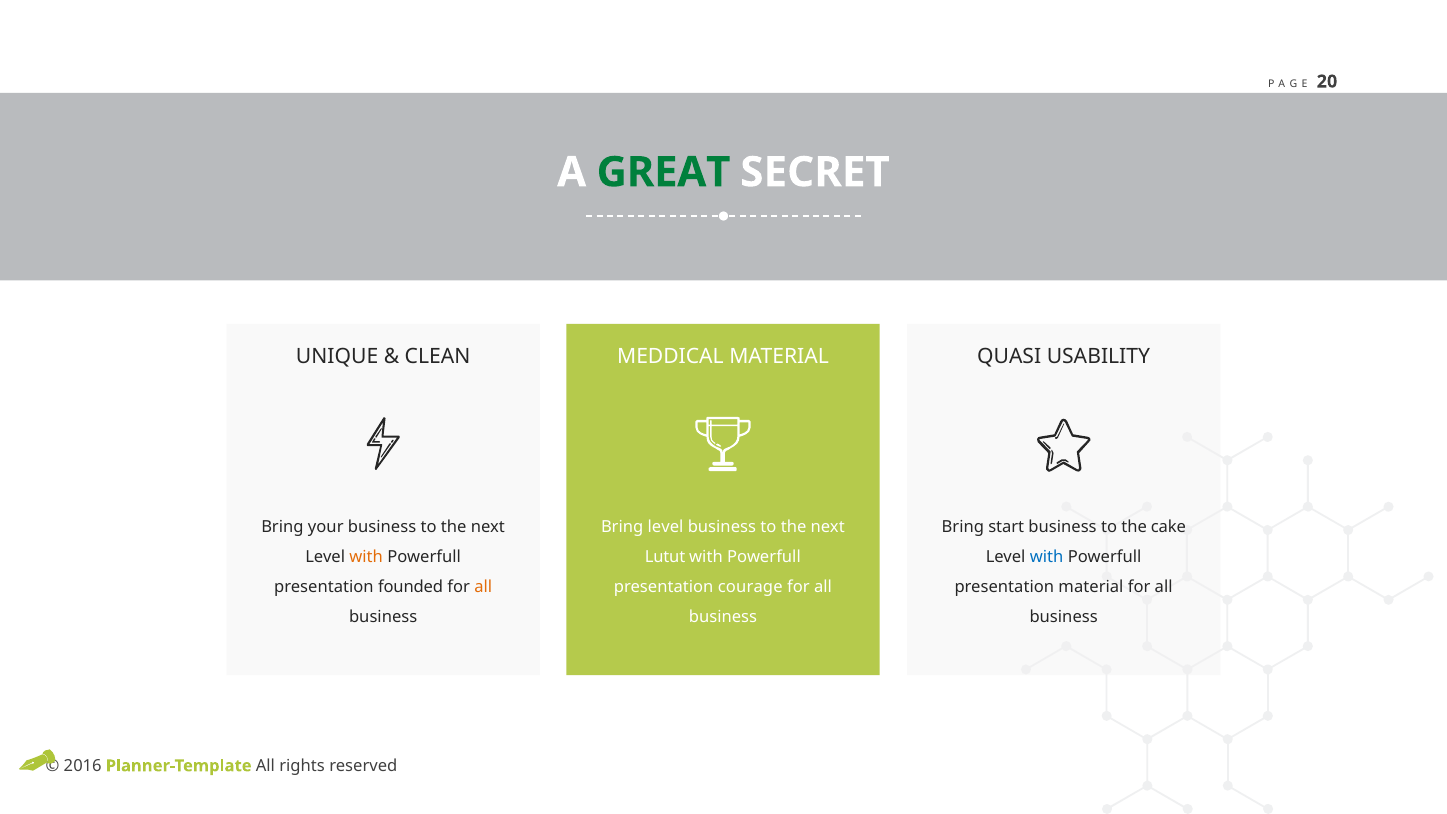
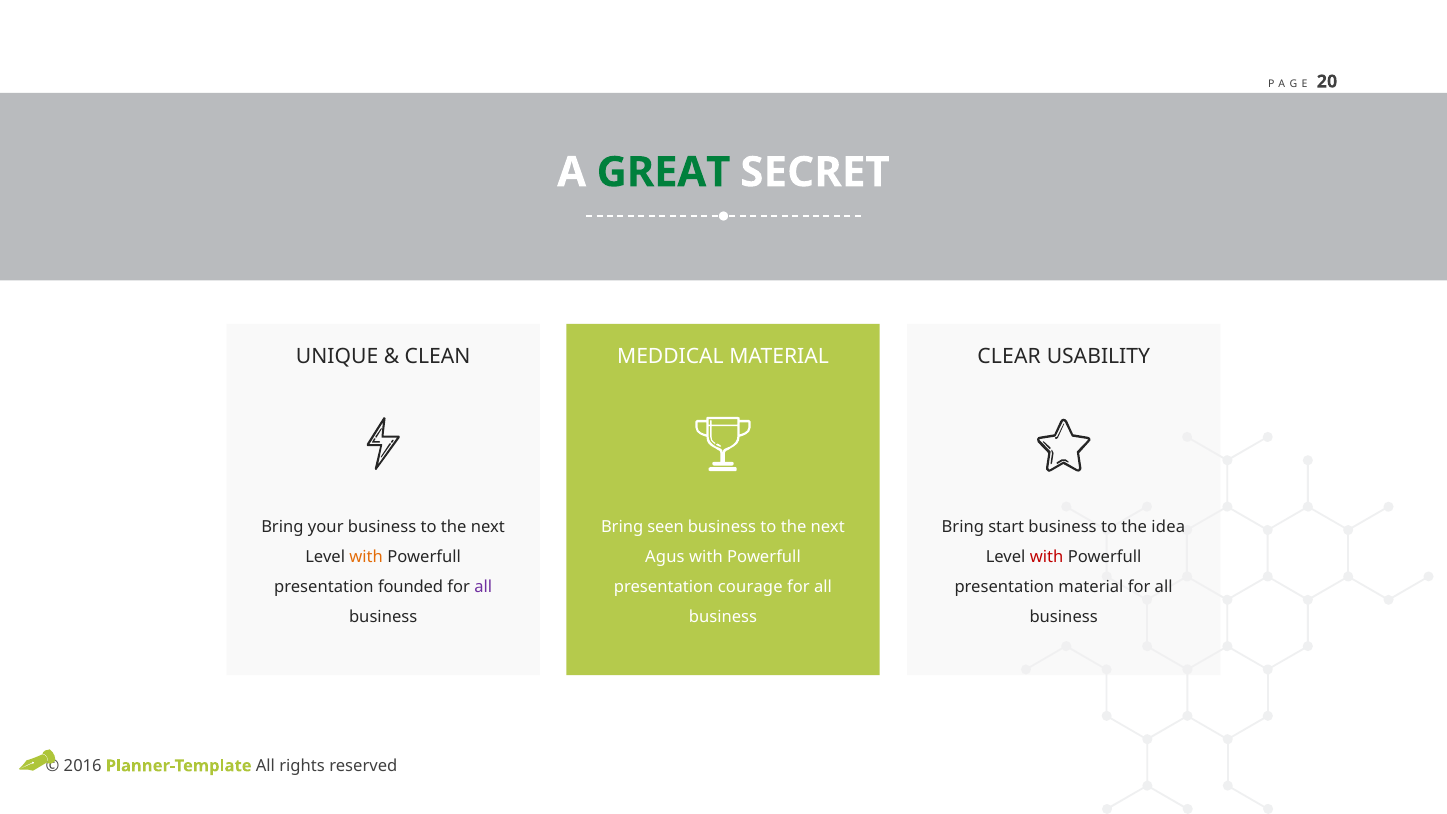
QUASI: QUASI -> CLEAR
Bring level: level -> seen
cake: cake -> idea
Lutut: Lutut -> Agus
with at (1047, 557) colour: blue -> red
all at (483, 587) colour: orange -> purple
